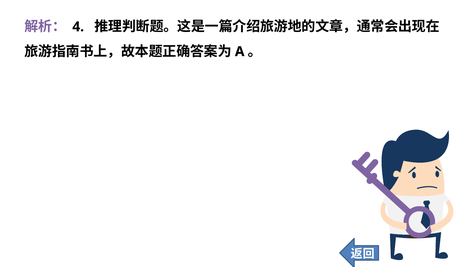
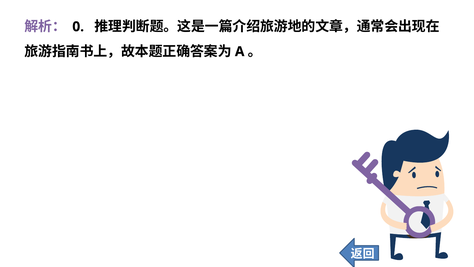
4: 4 -> 0
